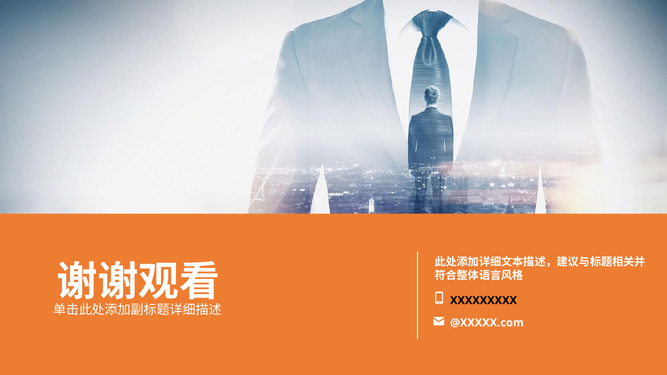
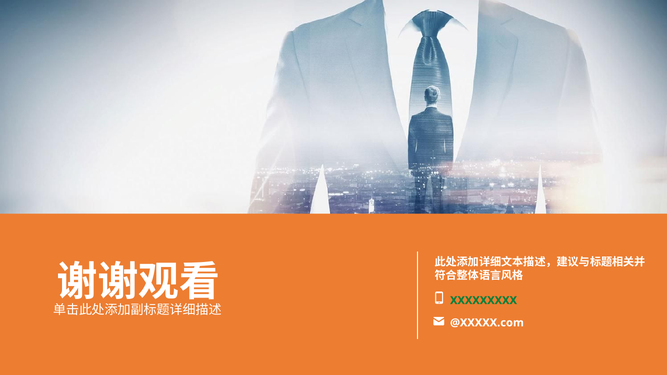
XXXXXXXXX colour: black -> green
